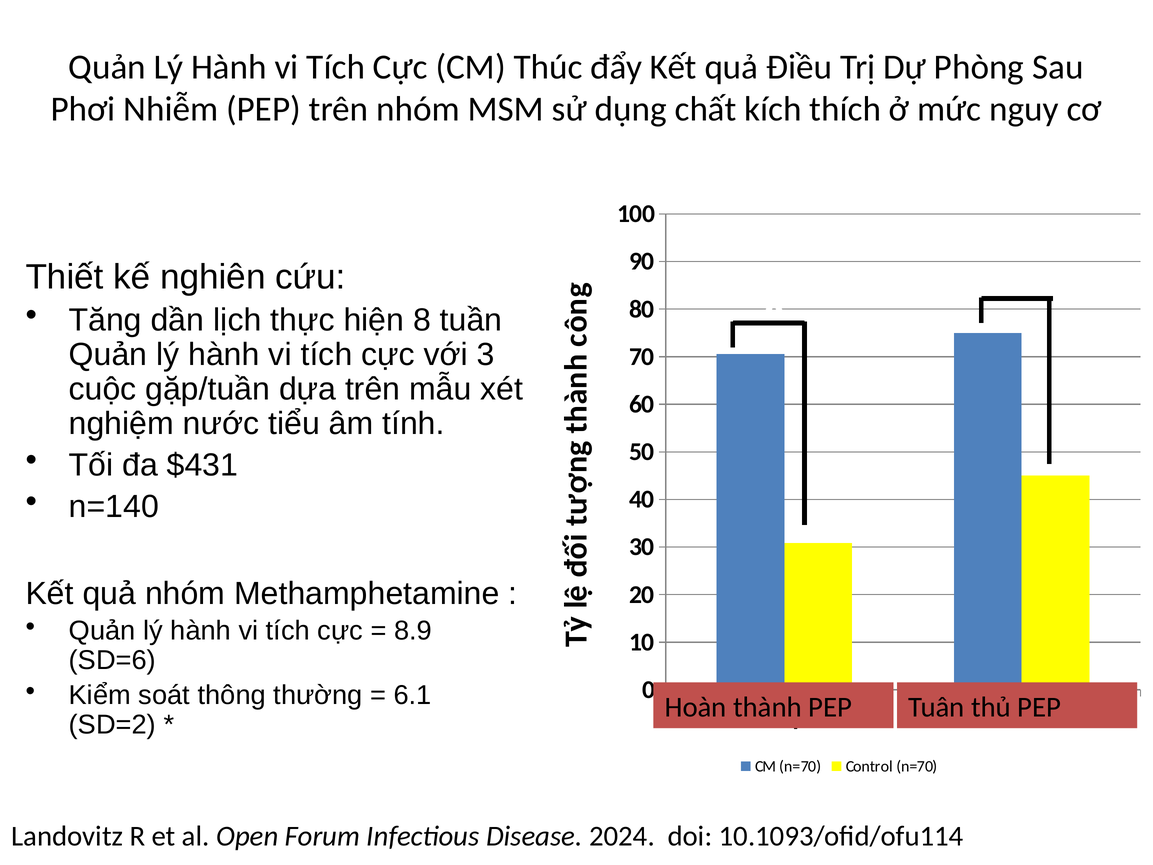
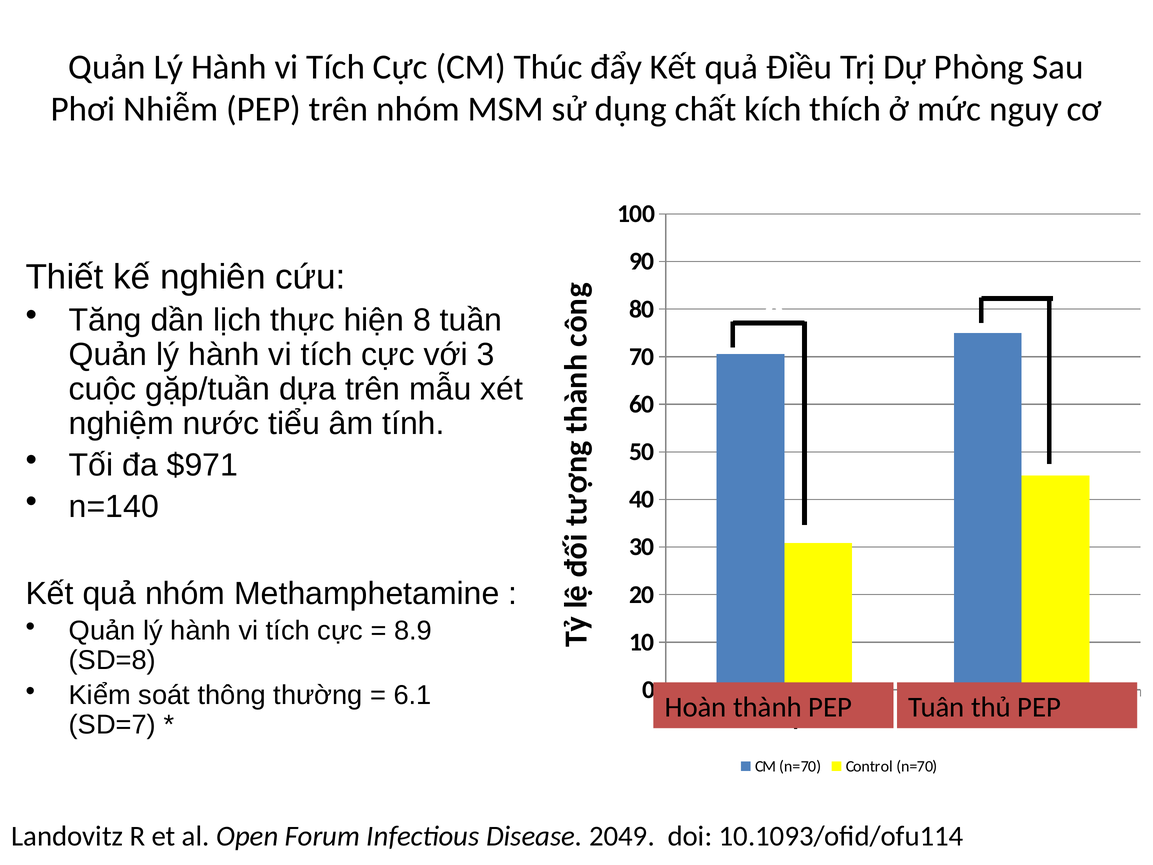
$431: $431 -> $971
SD=6: SD=6 -> SD=8
SD=2: SD=2 -> SD=7
2024: 2024 -> 2049
